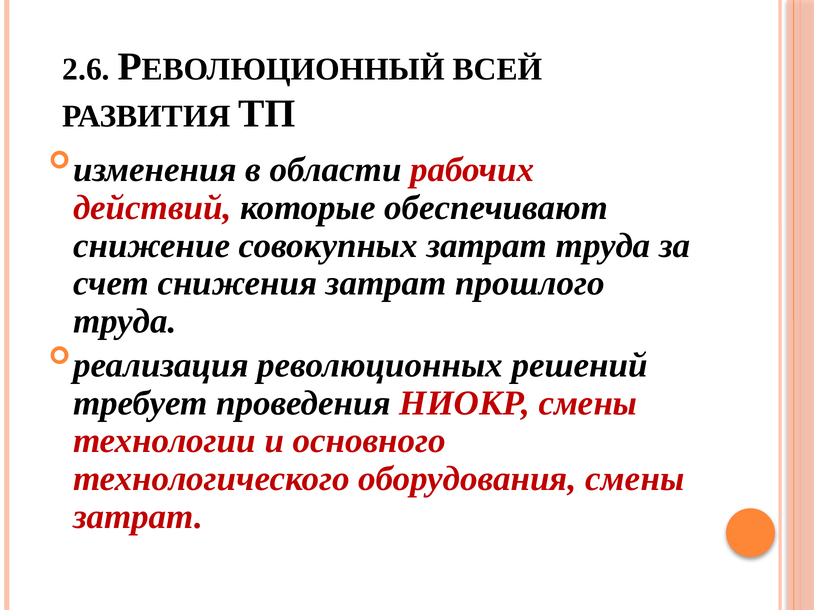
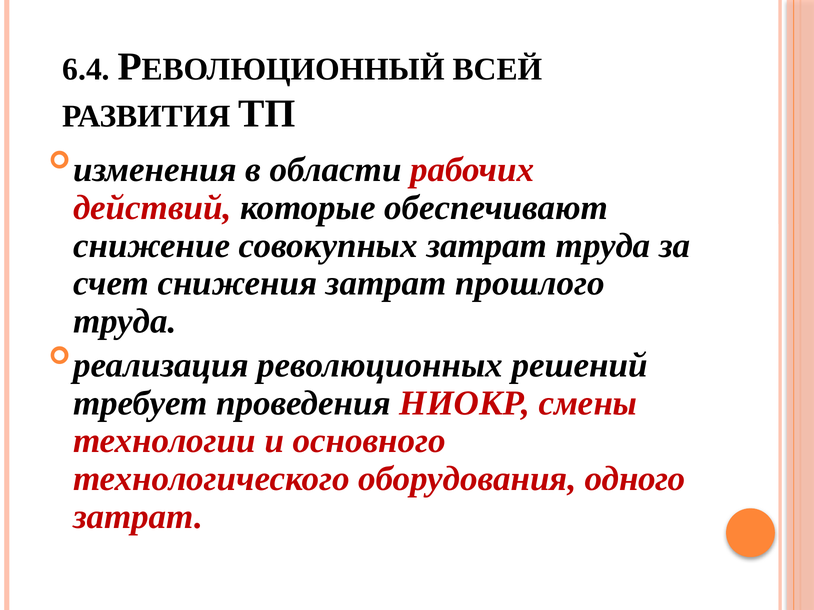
2.6: 2.6 -> 6.4
оборудования смены: смены -> одного
